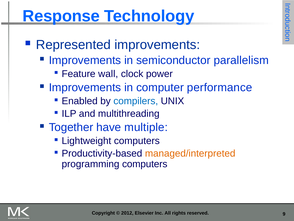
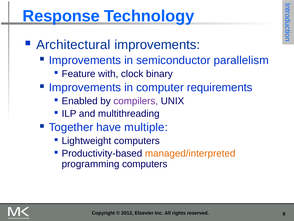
Represented: Represented -> Architectural
wall: wall -> with
power: power -> binary
performance: performance -> requirements
compilers colour: blue -> purple
